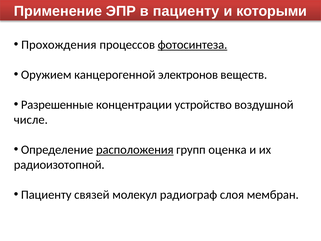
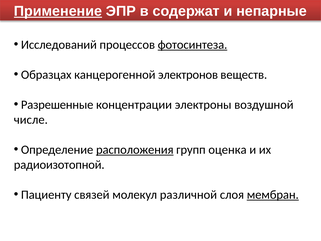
Применение underline: none -> present
в пациенту: пациенту -> содержат
которыми: которыми -> непарные
Прохождения: Прохождения -> Исследований
Оружием: Оружием -> Образцах
устройство: устройство -> электроны
радиограф: радиограф -> различной
мембран underline: none -> present
